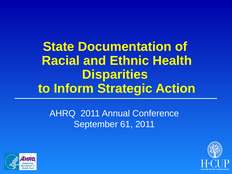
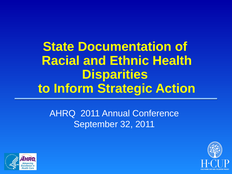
61: 61 -> 32
